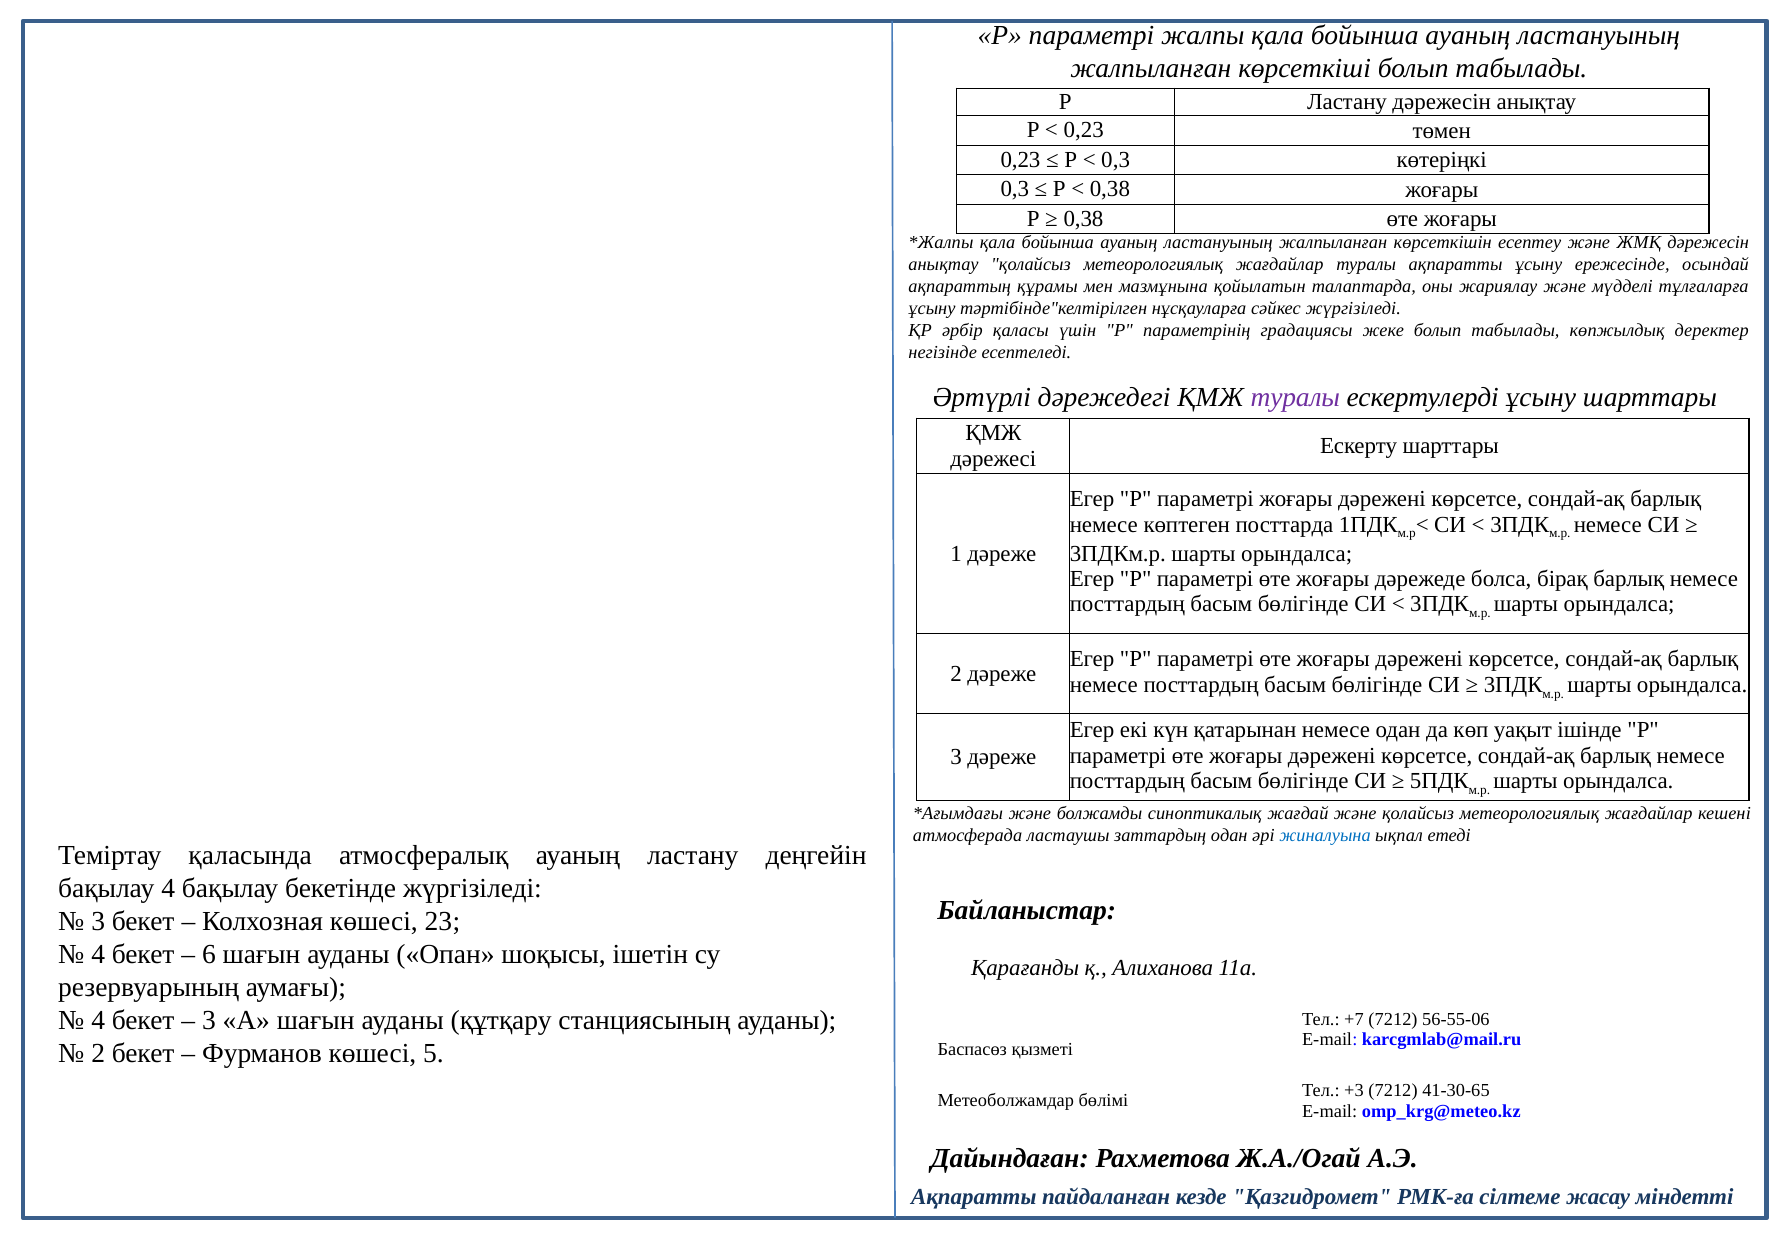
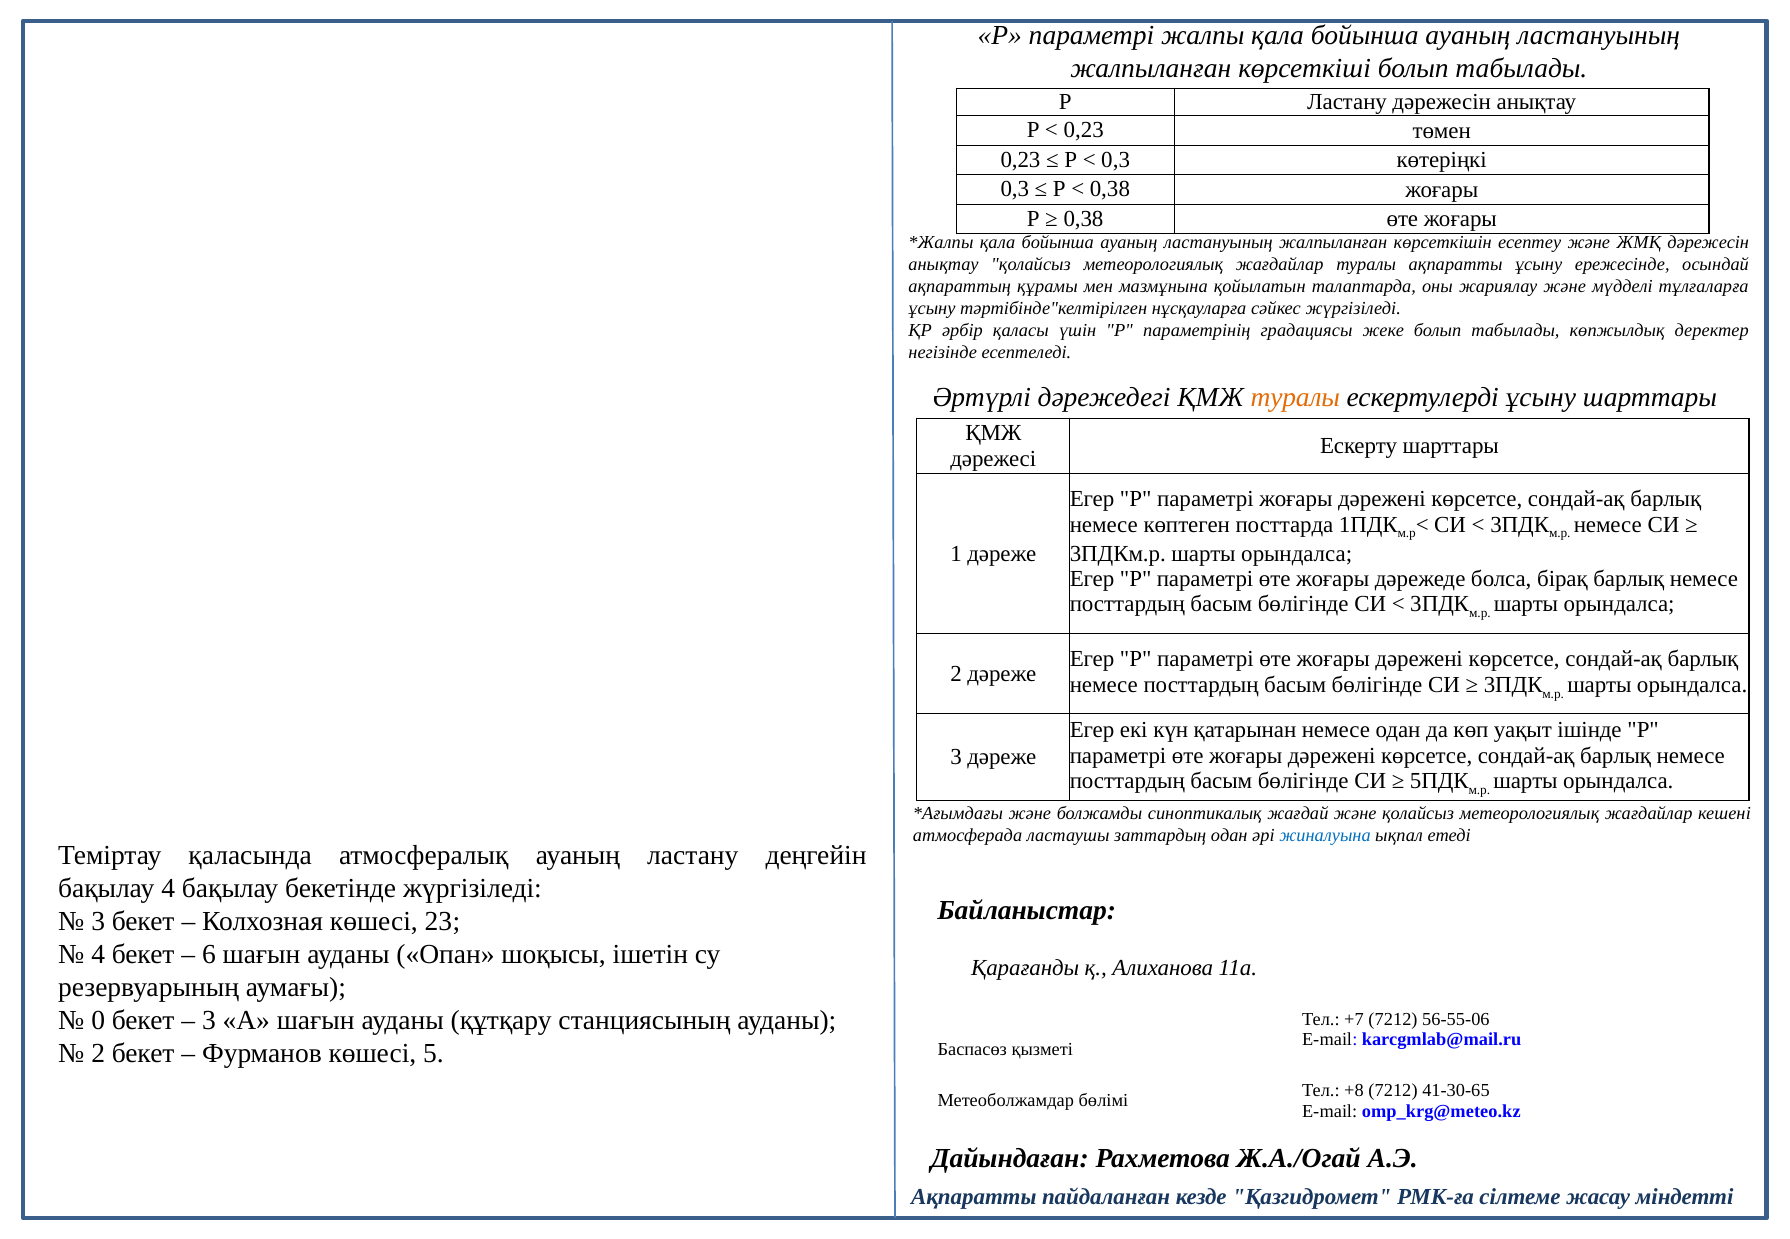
туралы at (1295, 398) colour: purple -> orange
4 at (98, 1021): 4 -> 0
+3: +3 -> +8
